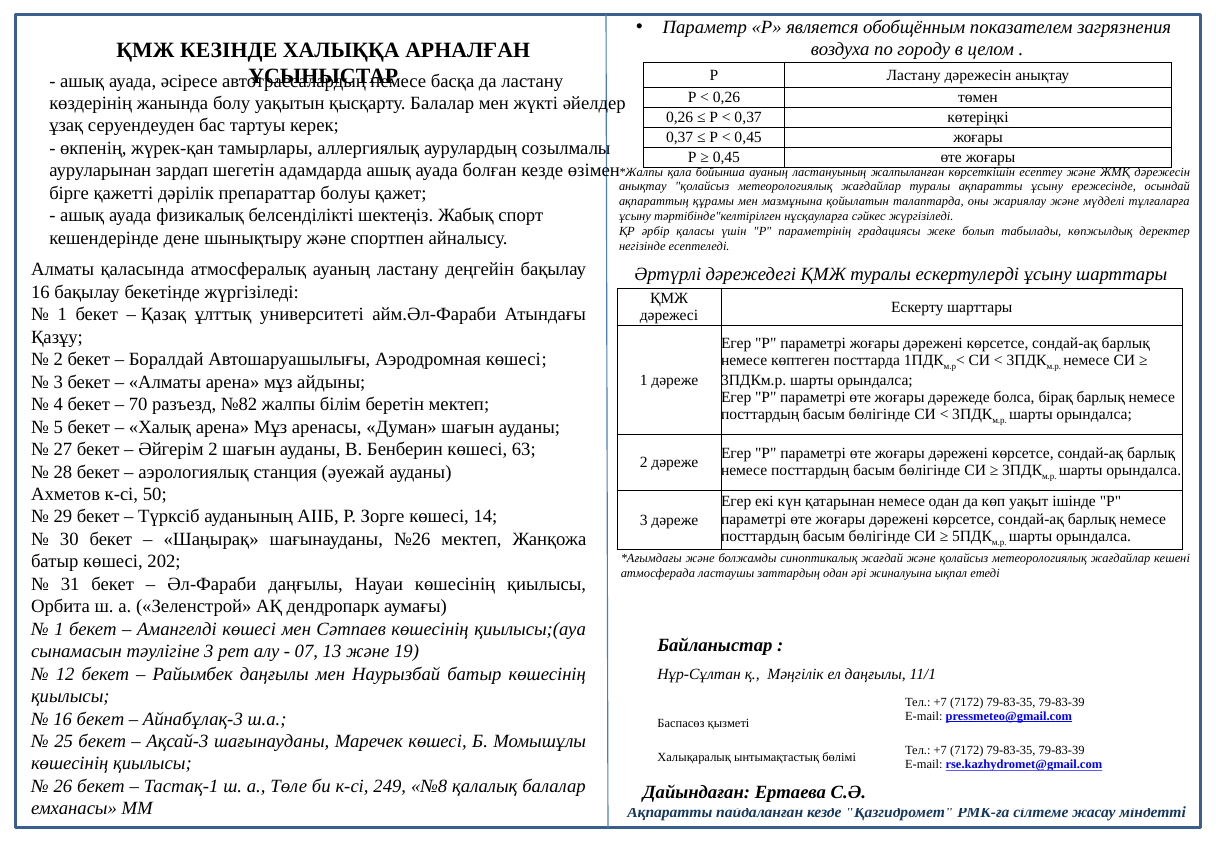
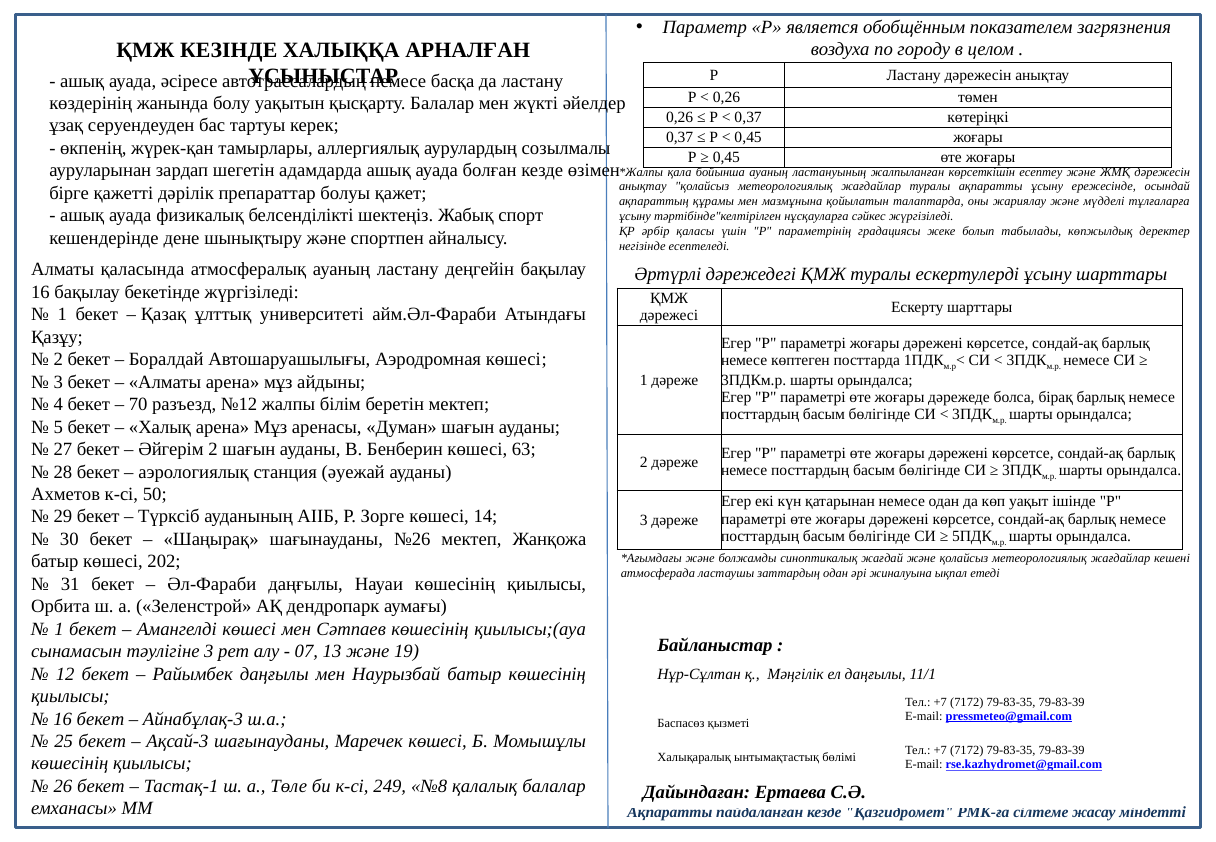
№82: №82 -> №12
